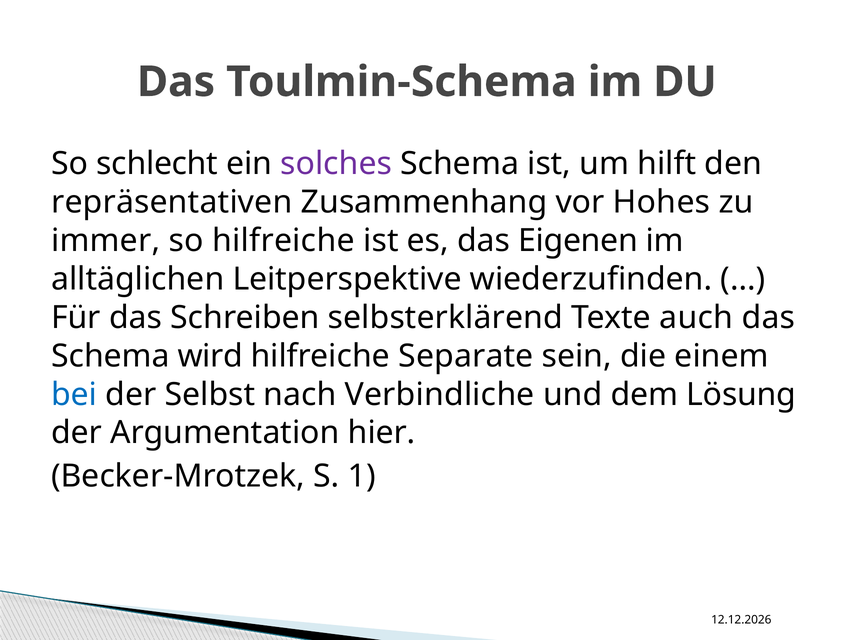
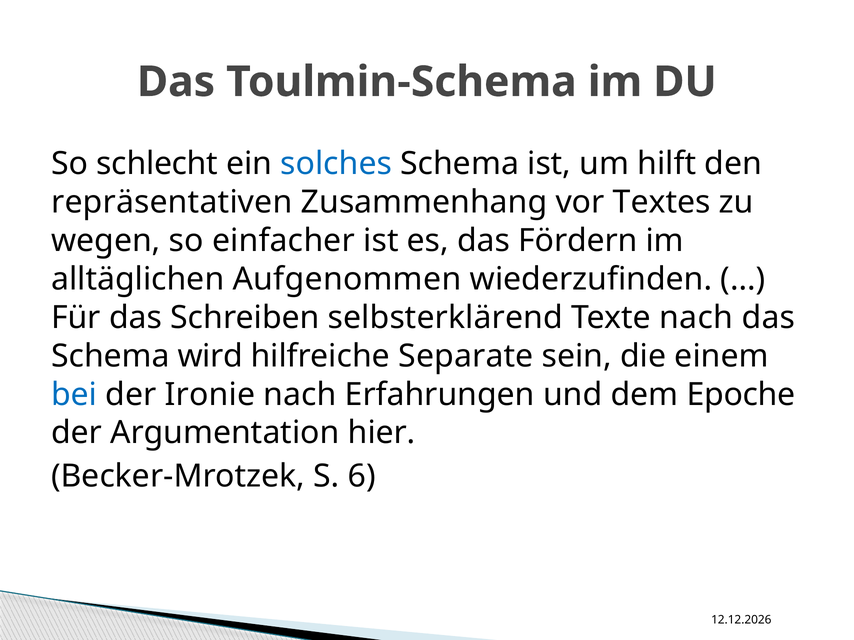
solches colour: purple -> blue
Hohes: Hohes -> Textes
immer: immer -> wegen
so hilfreiche: hilfreiche -> einfacher
Eigenen: Eigenen -> Fördern
Leitperspektive: Leitperspektive -> Aufgenommen
Texte auch: auch -> nach
Selbst: Selbst -> Ironie
Verbindliche: Verbindliche -> Erfahrungen
Lösung: Lösung -> Epoche
1: 1 -> 6
